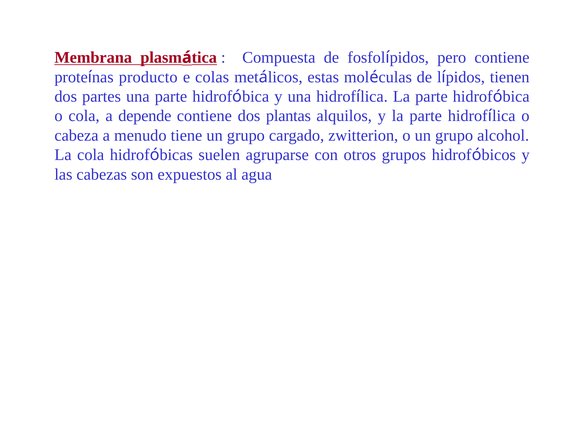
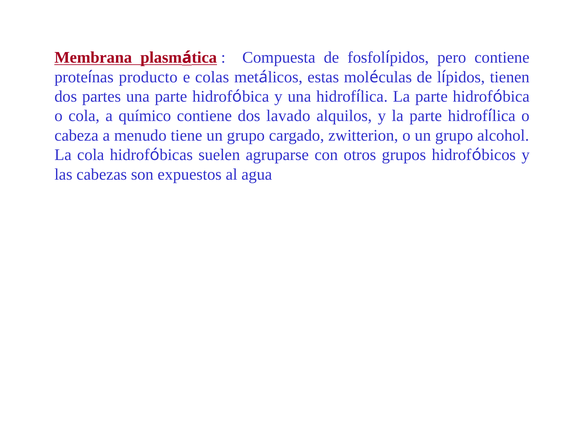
depende: depende -> químico
plantas: plantas -> lavado
